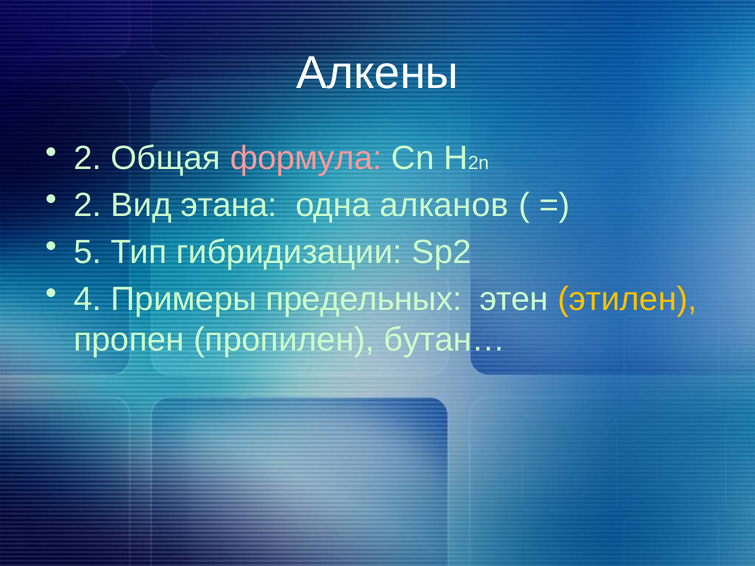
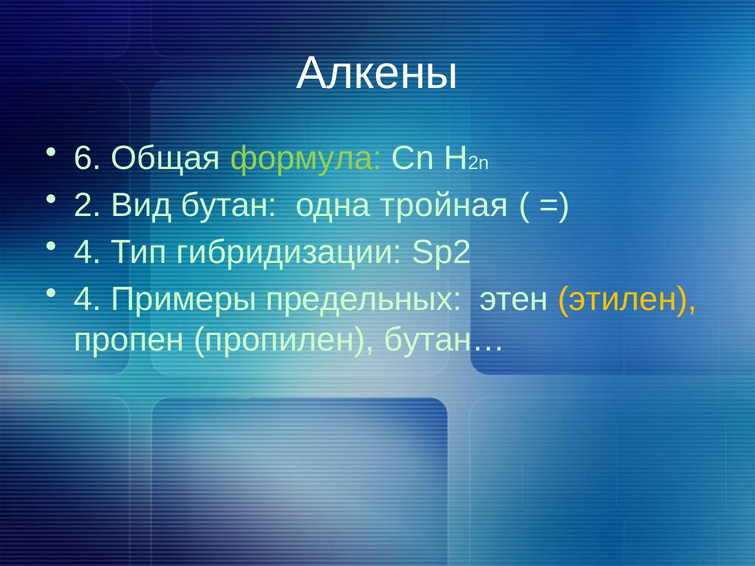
2 at (88, 158): 2 -> 6
формула colour: pink -> light green
этана: этана -> бутан
алканов: алканов -> тройная
5 at (88, 252): 5 -> 4
